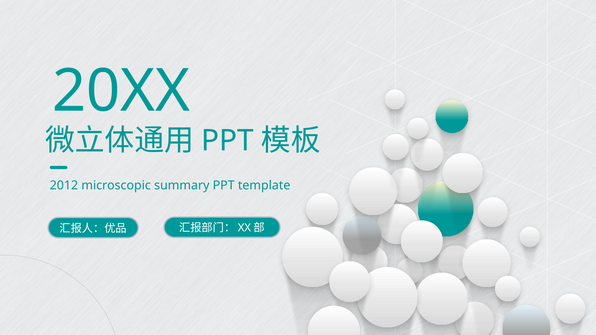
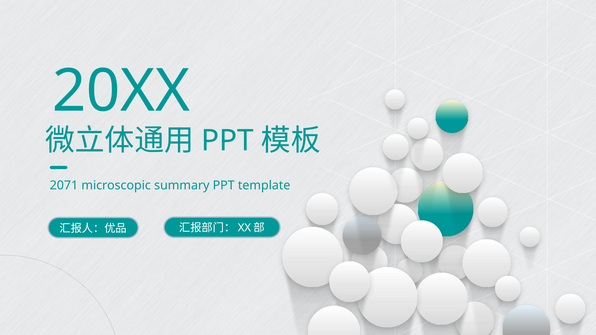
2012: 2012 -> 2071
